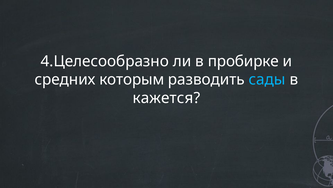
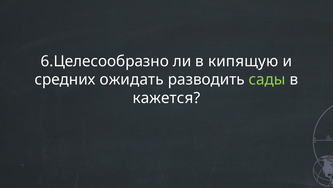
4.Целесообразно: 4.Целесообразно -> 6.Целесообразно
пробирке: пробирке -> кипящую
которым: которым -> ожидать
сады colour: light blue -> light green
